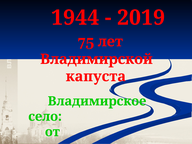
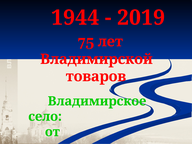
капуста: капуста -> товаров
